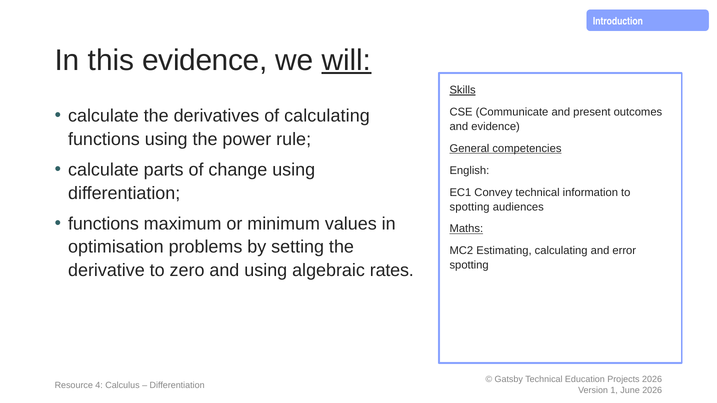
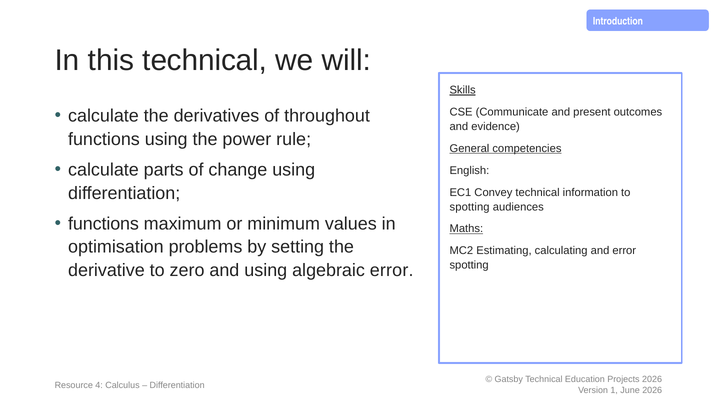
this evidence: evidence -> technical
will underline: present -> none
of calculating: calculating -> throughout
algebraic rates: rates -> error
